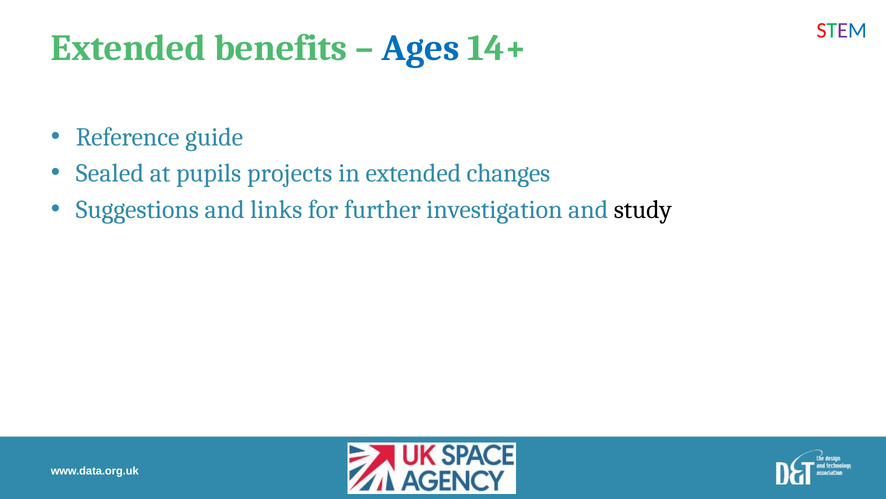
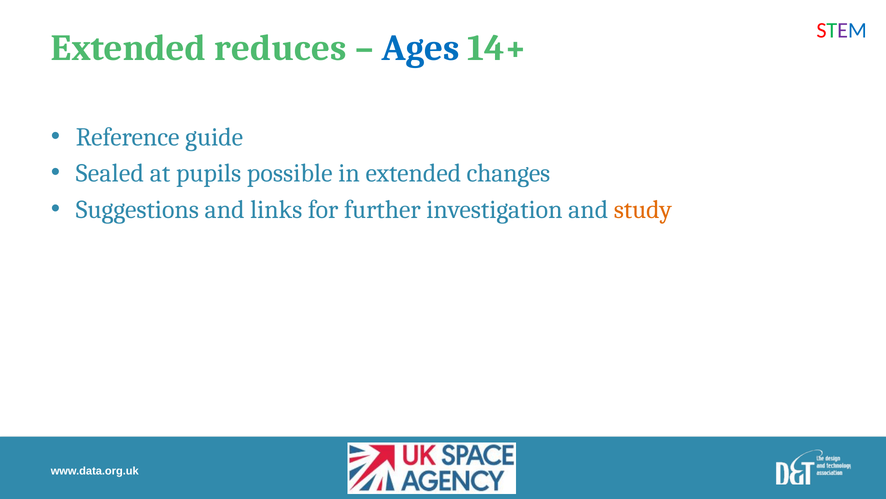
benefits: benefits -> reduces
projects: projects -> possible
study colour: black -> orange
